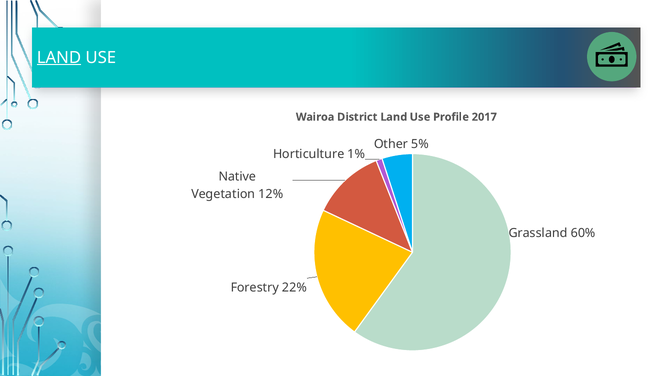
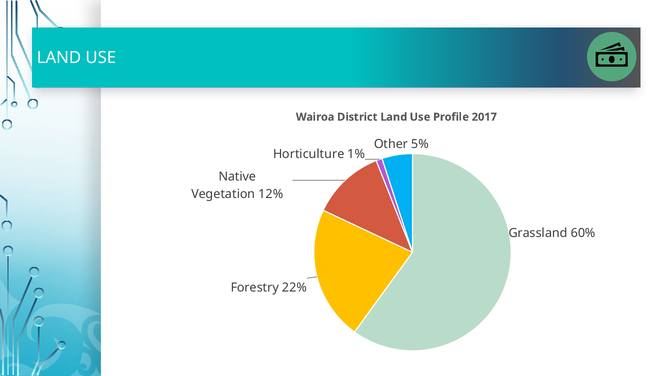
LAND at (59, 58) underline: present -> none
